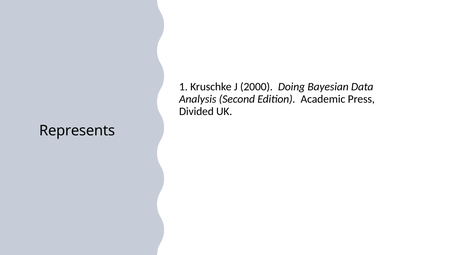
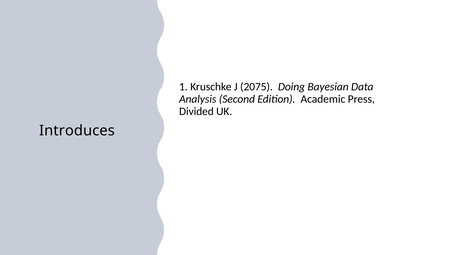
2000: 2000 -> 2075
Represents: Represents -> Introduces
